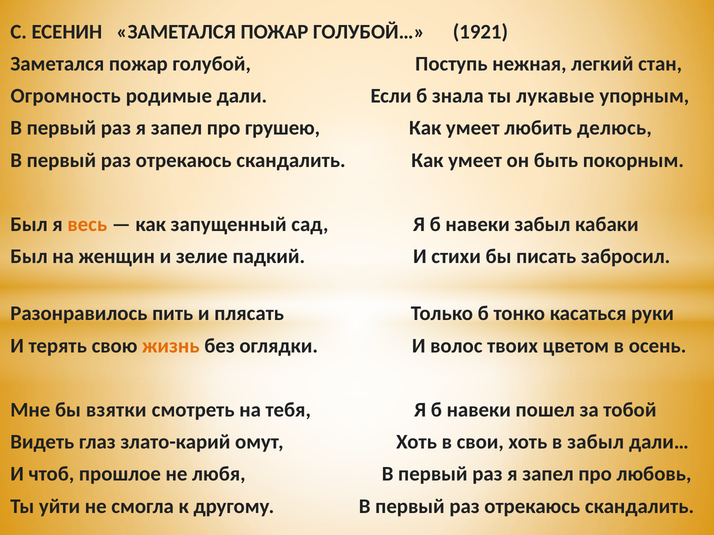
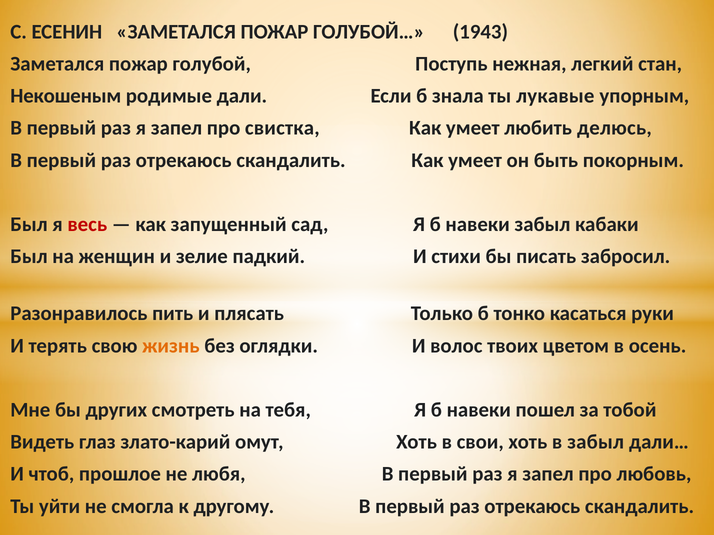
1921: 1921 -> 1943
Огромность: Огромность -> Некошеным
грушею: грушею -> свистка
весь colour: orange -> red
взятки: взятки -> других
